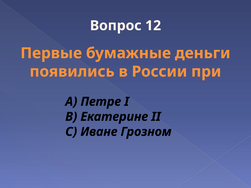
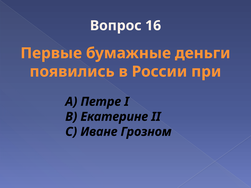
12: 12 -> 16
